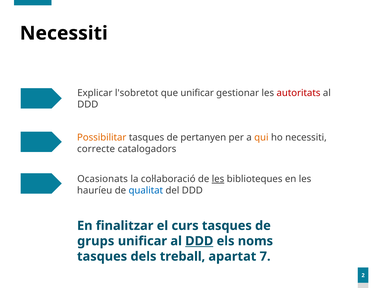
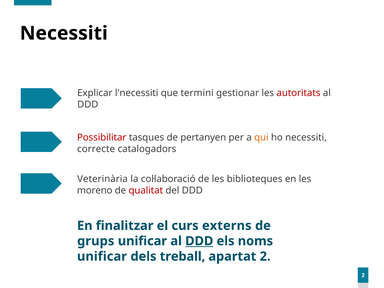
l'sobretot: l'sobretot -> l'necessiti
que unificar: unificar -> termini
Possibilitar colour: orange -> red
Ocasionats: Ocasionats -> Veterinària
les at (218, 179) underline: present -> none
hauríeu: hauríeu -> moreno
qualitat colour: blue -> red
curs tasques: tasques -> externs
tasques at (102, 256): tasques -> unificar
apartat 7: 7 -> 2
